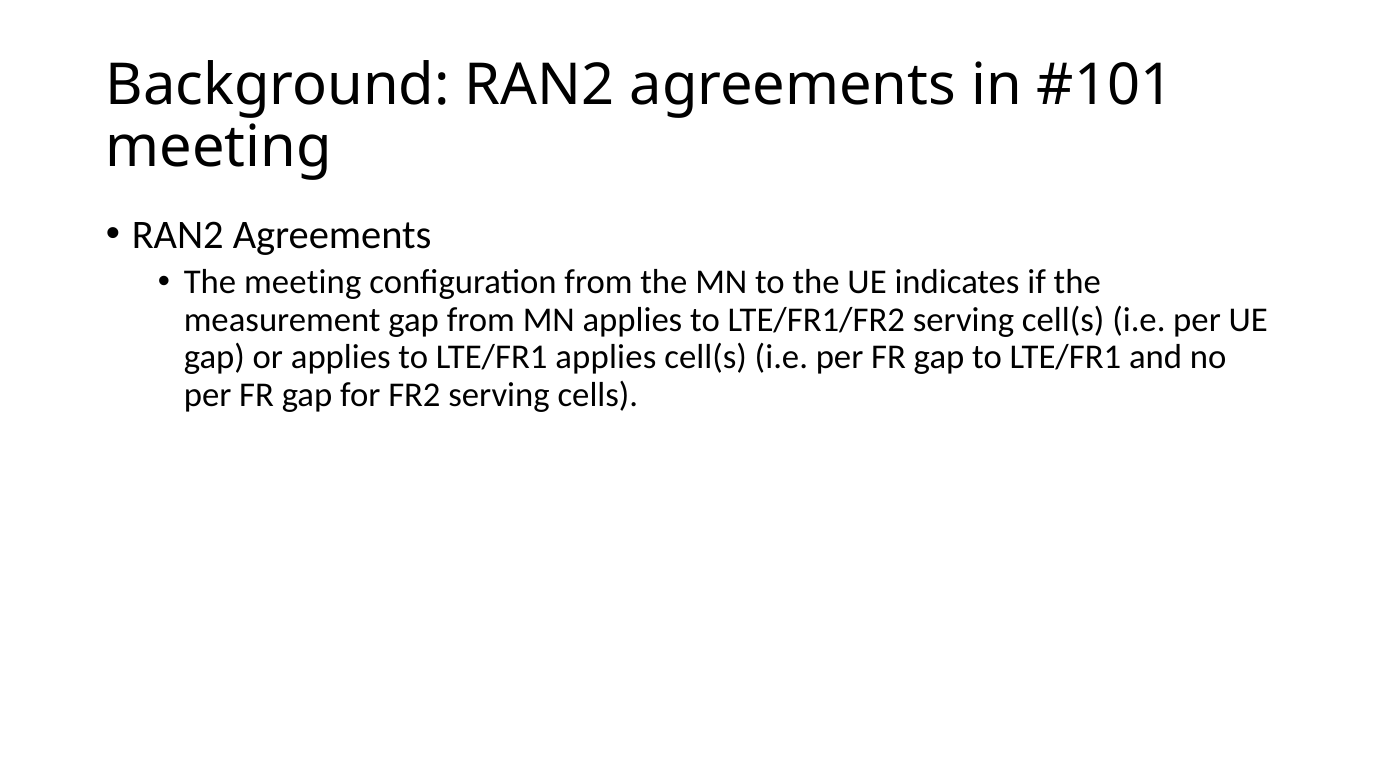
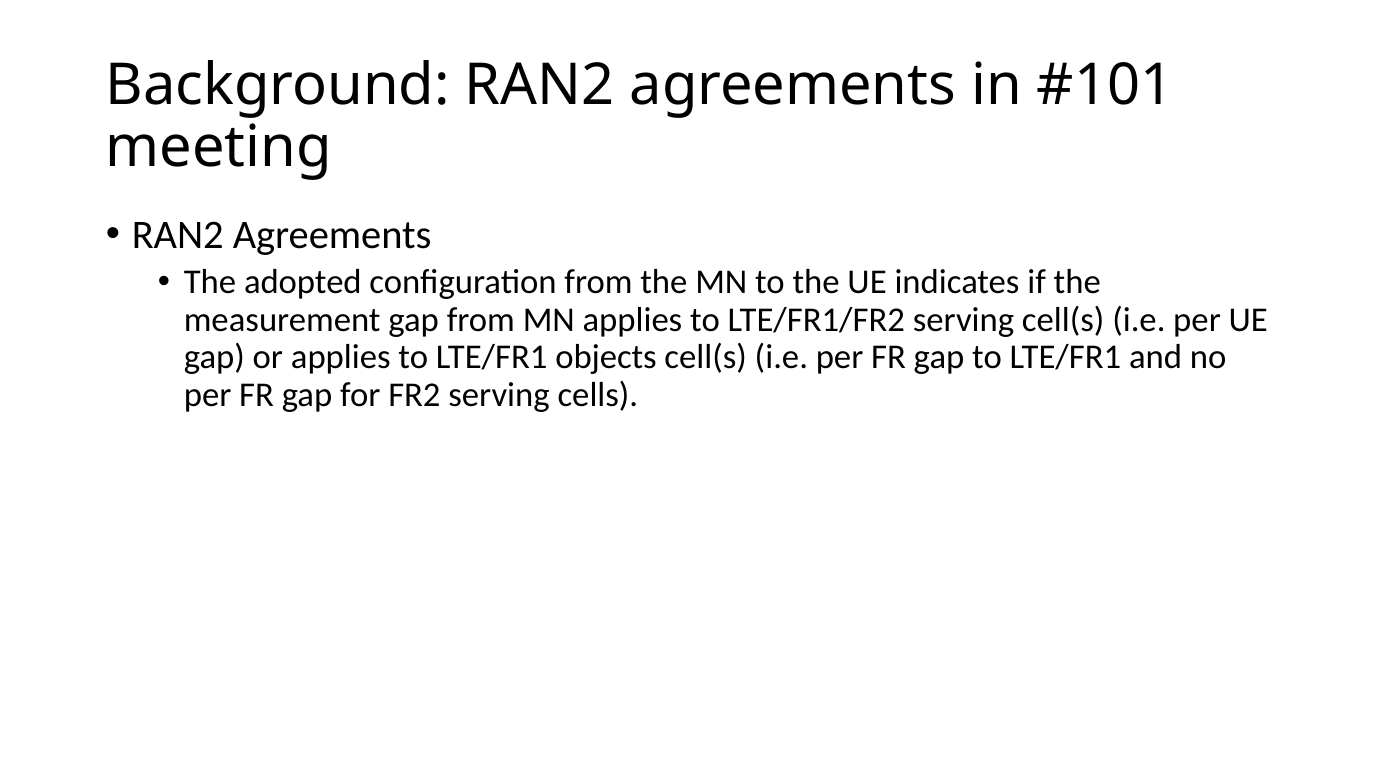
The meeting: meeting -> adopted
LTE/FR1 applies: applies -> objects
